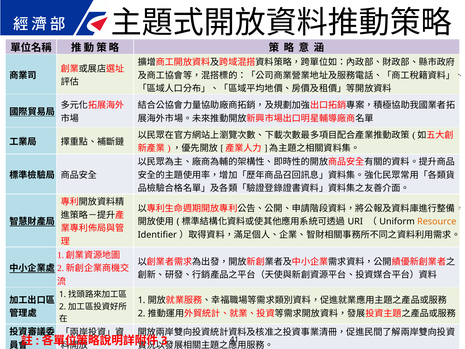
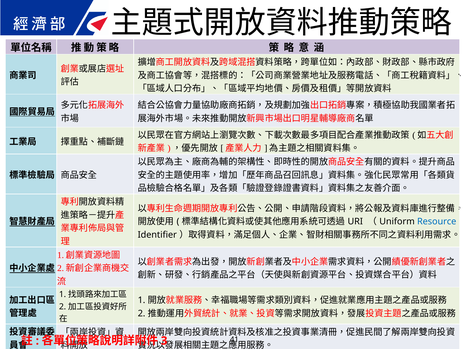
Resource colour: orange -> blue
